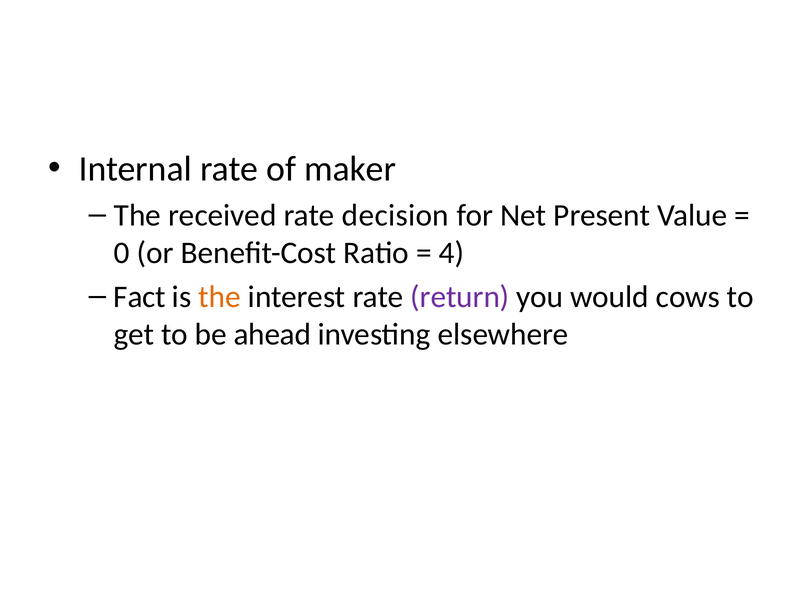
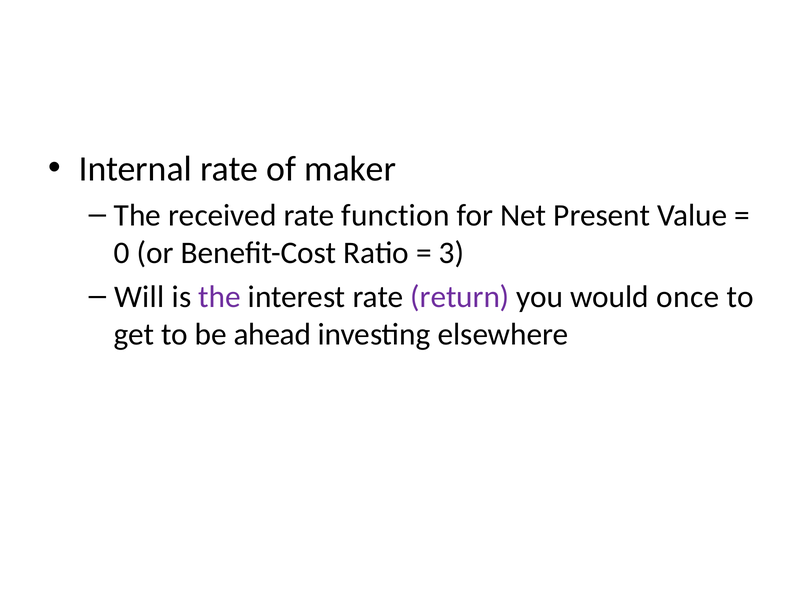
decision: decision -> function
4: 4 -> 3
Fact: Fact -> Will
the at (220, 297) colour: orange -> purple
cows: cows -> once
